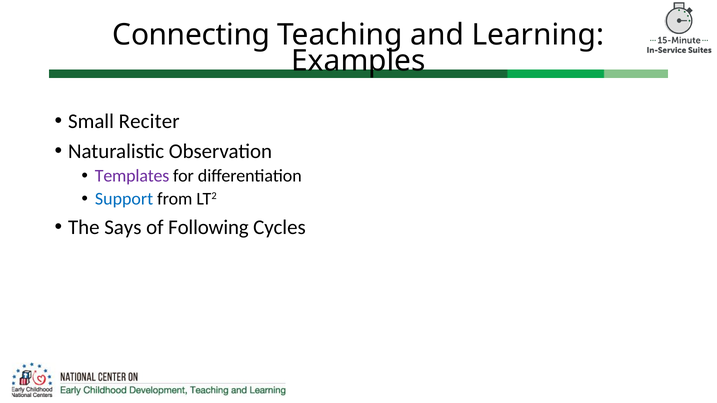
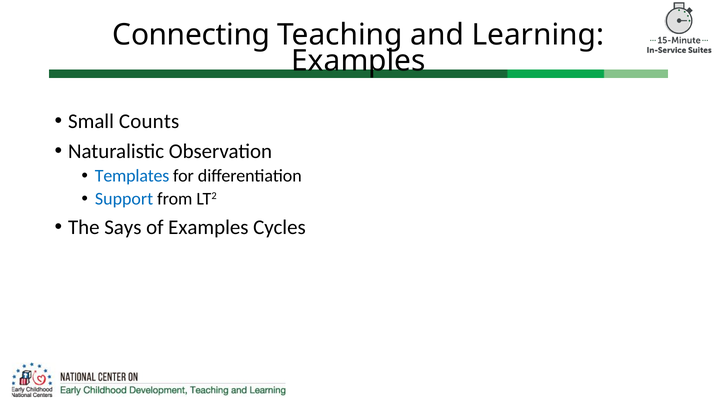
Reciter: Reciter -> Counts
Templates colour: purple -> blue
of Following: Following -> Examples
